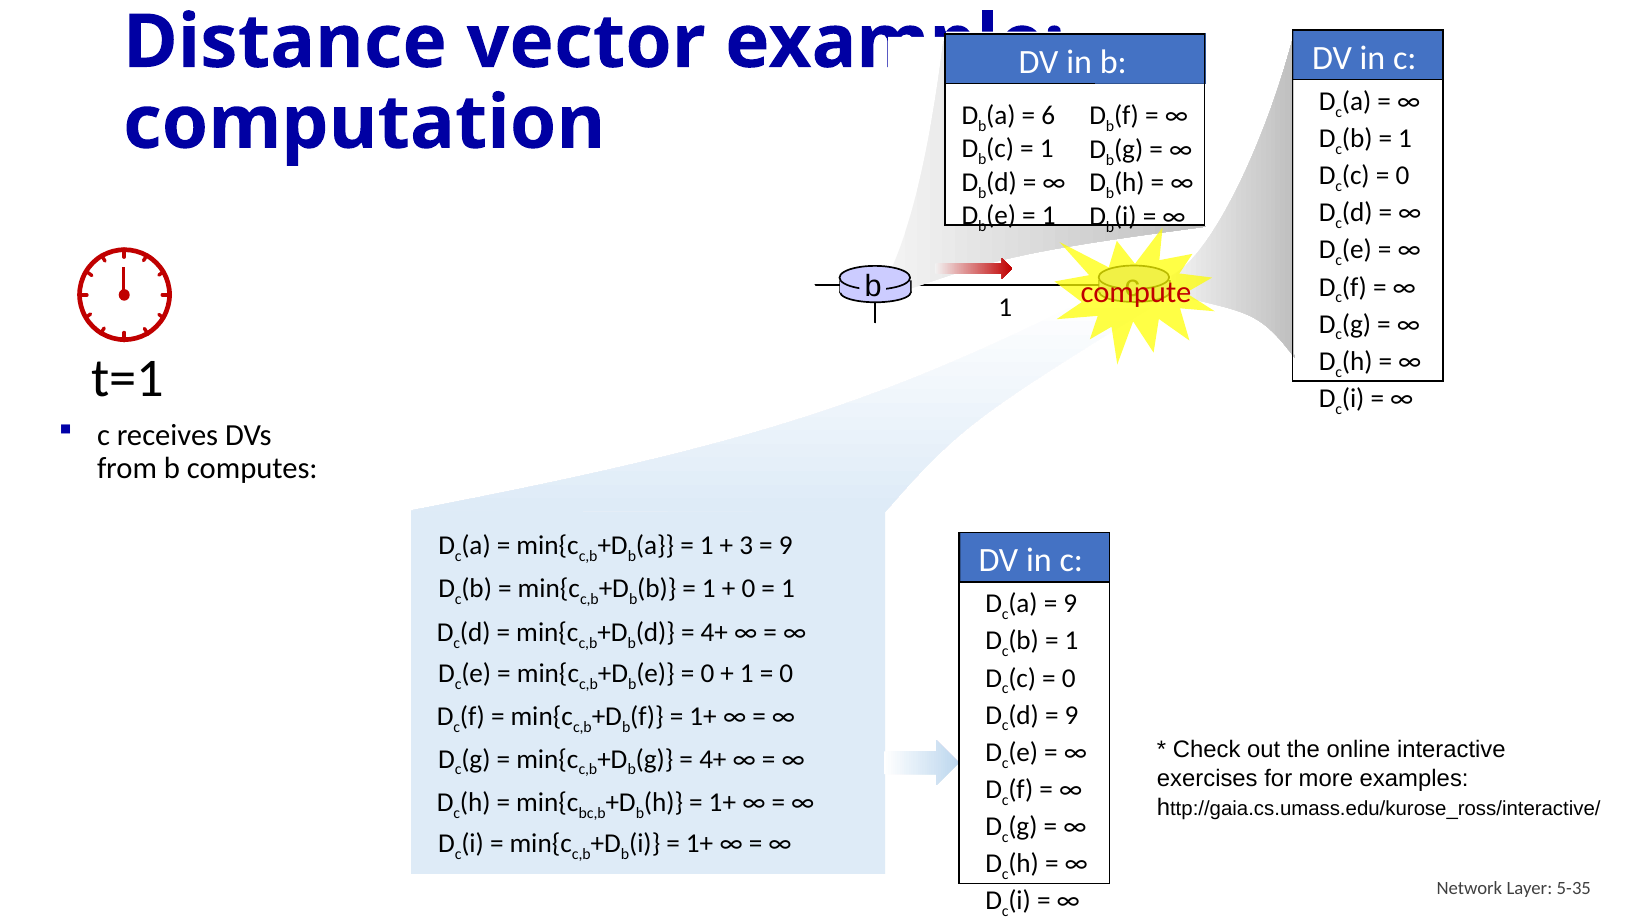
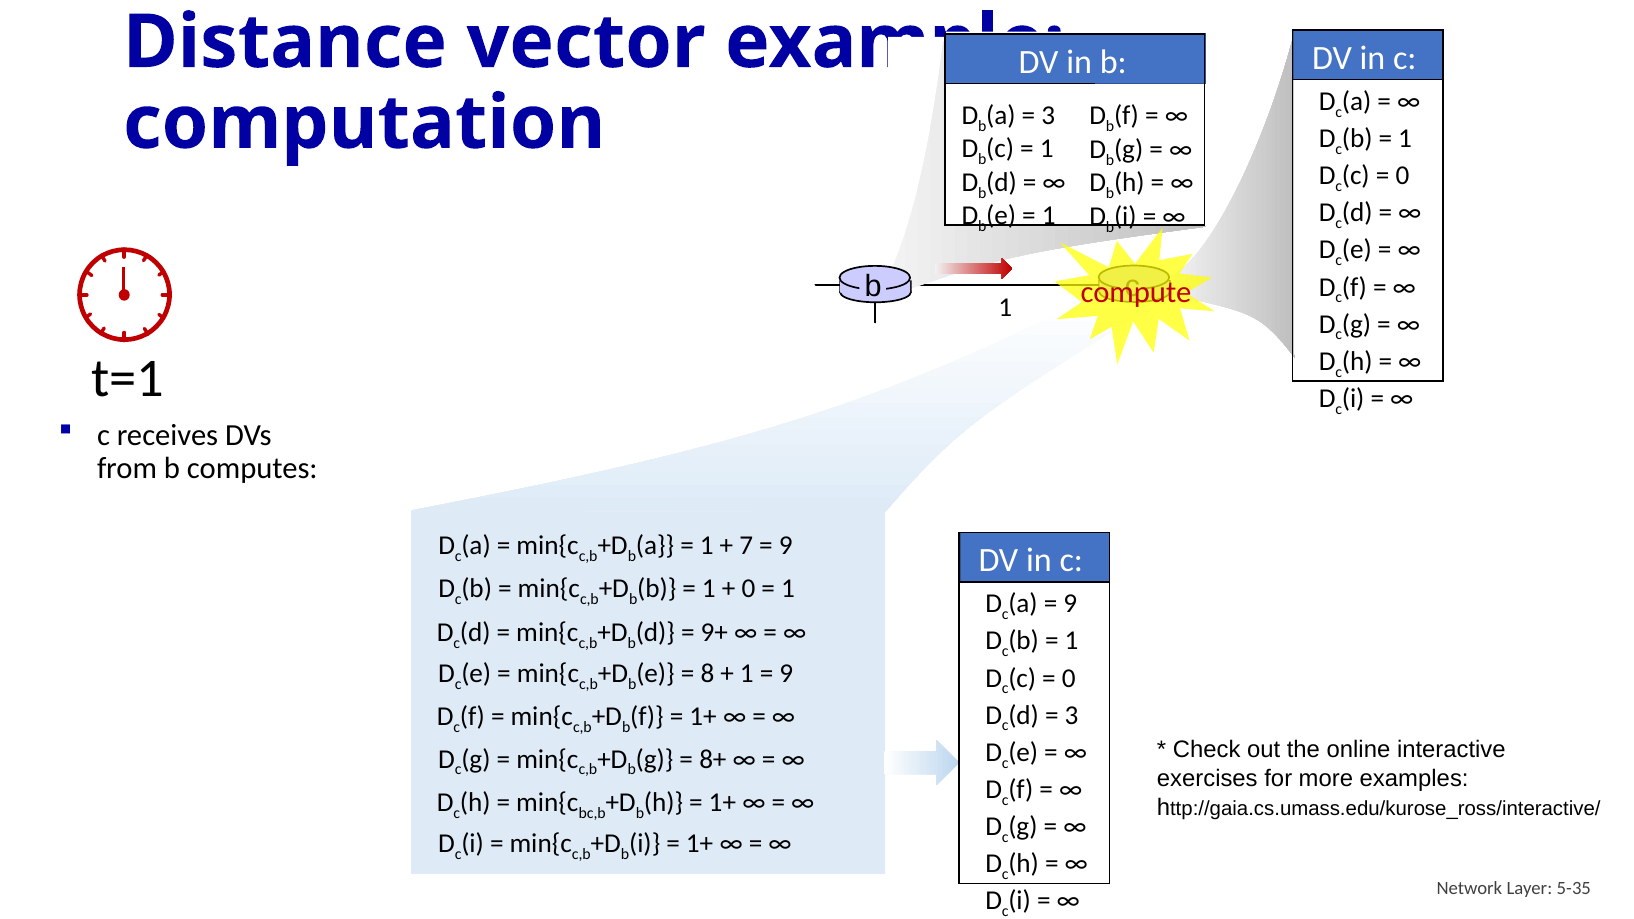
6 at (1048, 116): 6 -> 3
3: 3 -> 7
4+ at (714, 633): 4+ -> 9+
0 at (707, 673): 0 -> 8
0 at (786, 673): 0 -> 9
9 at (1071, 715): 9 -> 3
4+ at (713, 759): 4+ -> 8+
